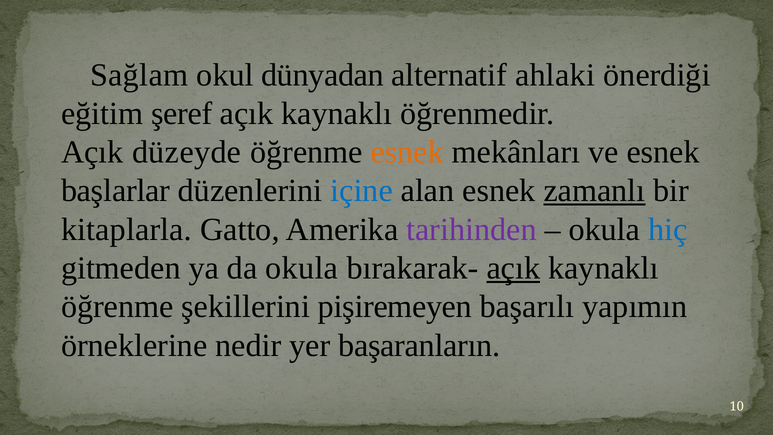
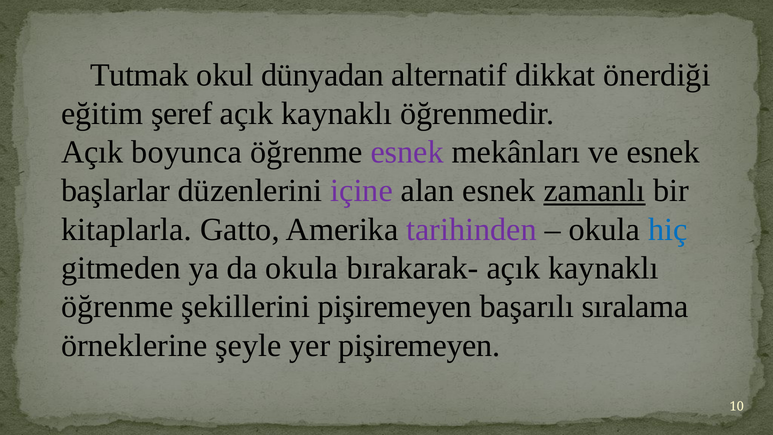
Sağlam: Sağlam -> Tutmak
ahlaki: ahlaki -> dikkat
düzeyde: düzeyde -> boyunca
esnek at (407, 152) colour: orange -> purple
içine colour: blue -> purple
açık at (513, 268) underline: present -> none
yapımın: yapımın -> sıralama
nedir: nedir -> şeyle
yer başaranların: başaranların -> pişiremeyen
